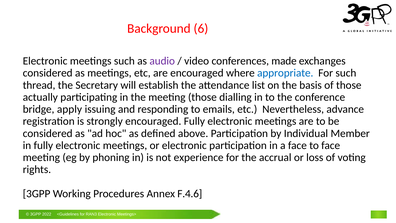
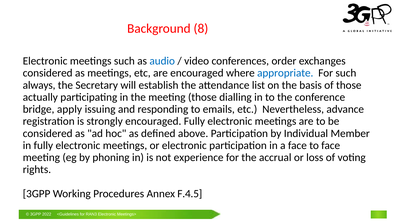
6: 6 -> 8
audio colour: purple -> blue
made: made -> order
thread: thread -> always
F.4.6: F.4.6 -> F.4.5
